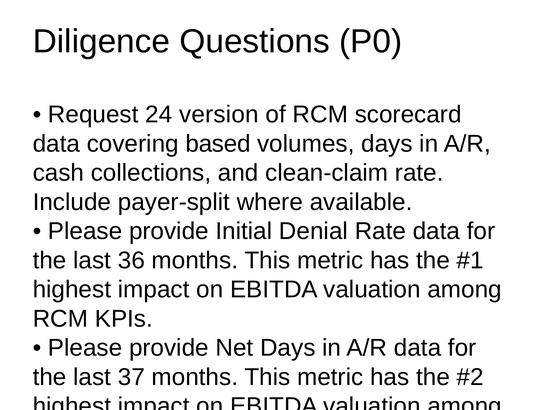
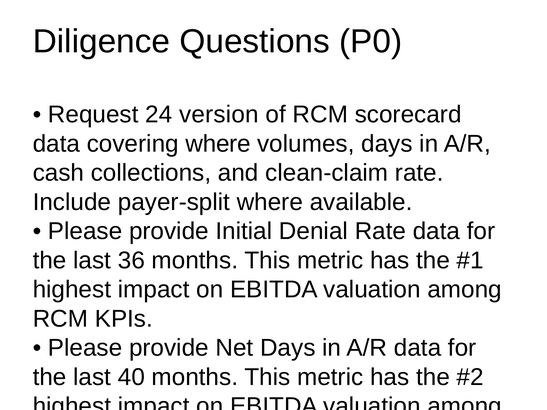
covering based: based -> where
37: 37 -> 40
